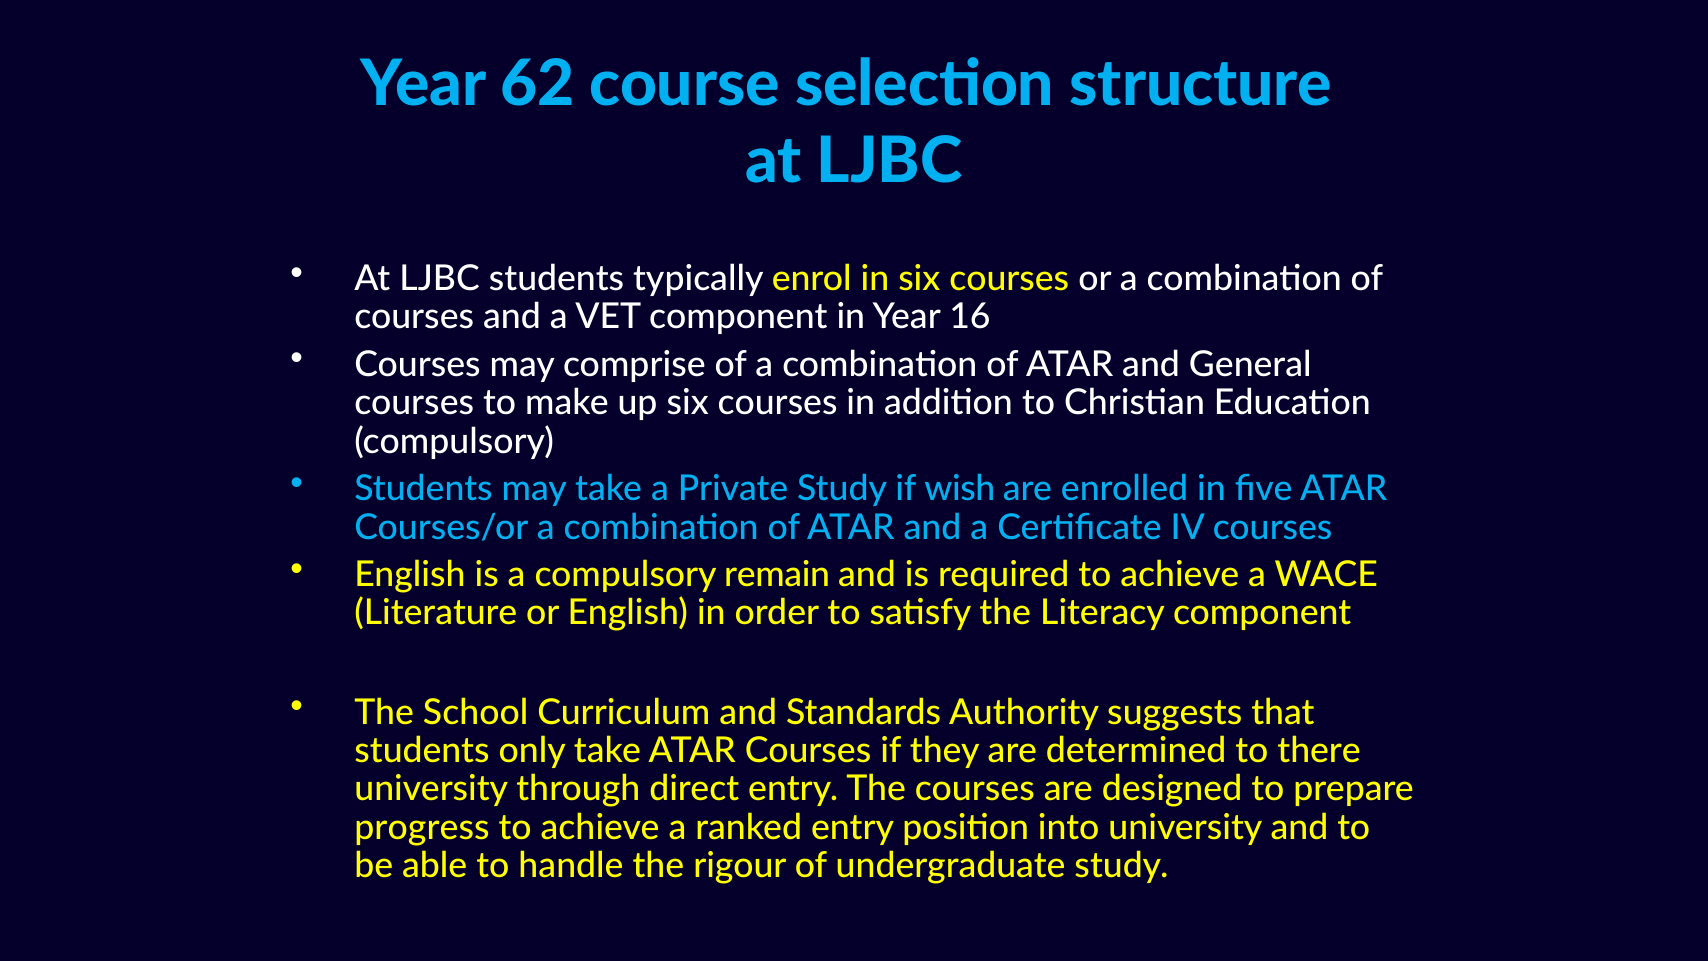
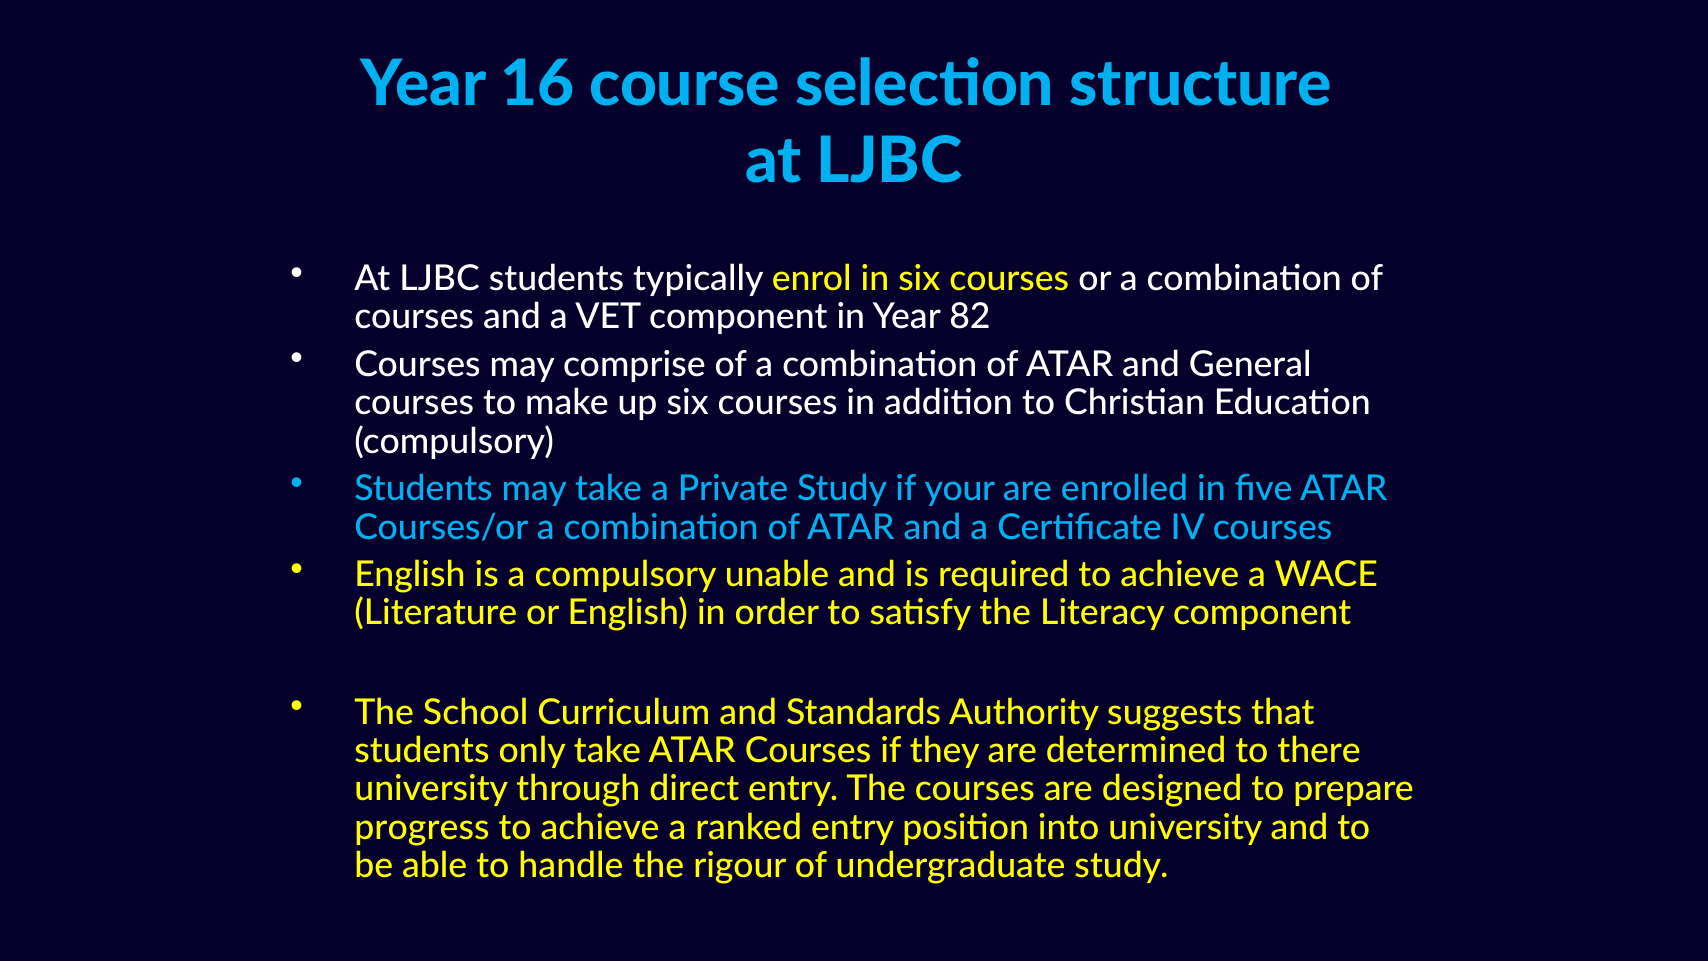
62: 62 -> 16
16: 16 -> 82
wish: wish -> your
remain: remain -> unable
